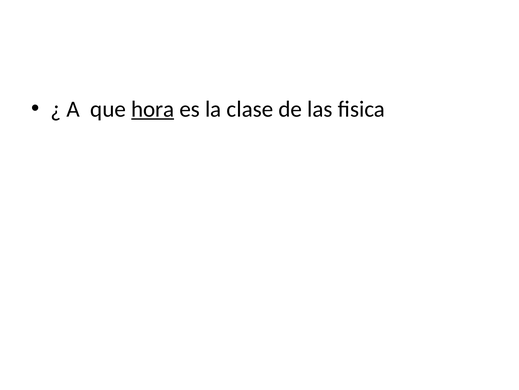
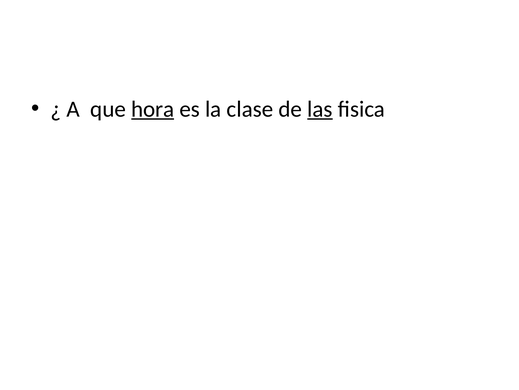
las underline: none -> present
